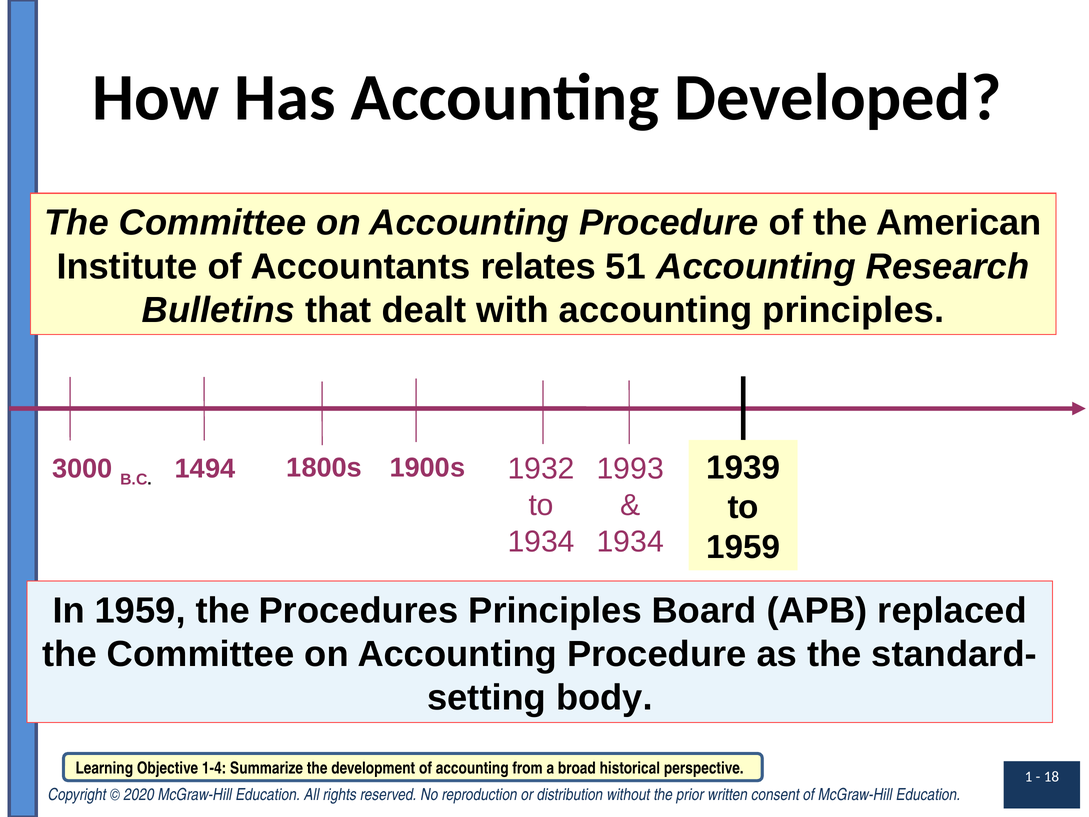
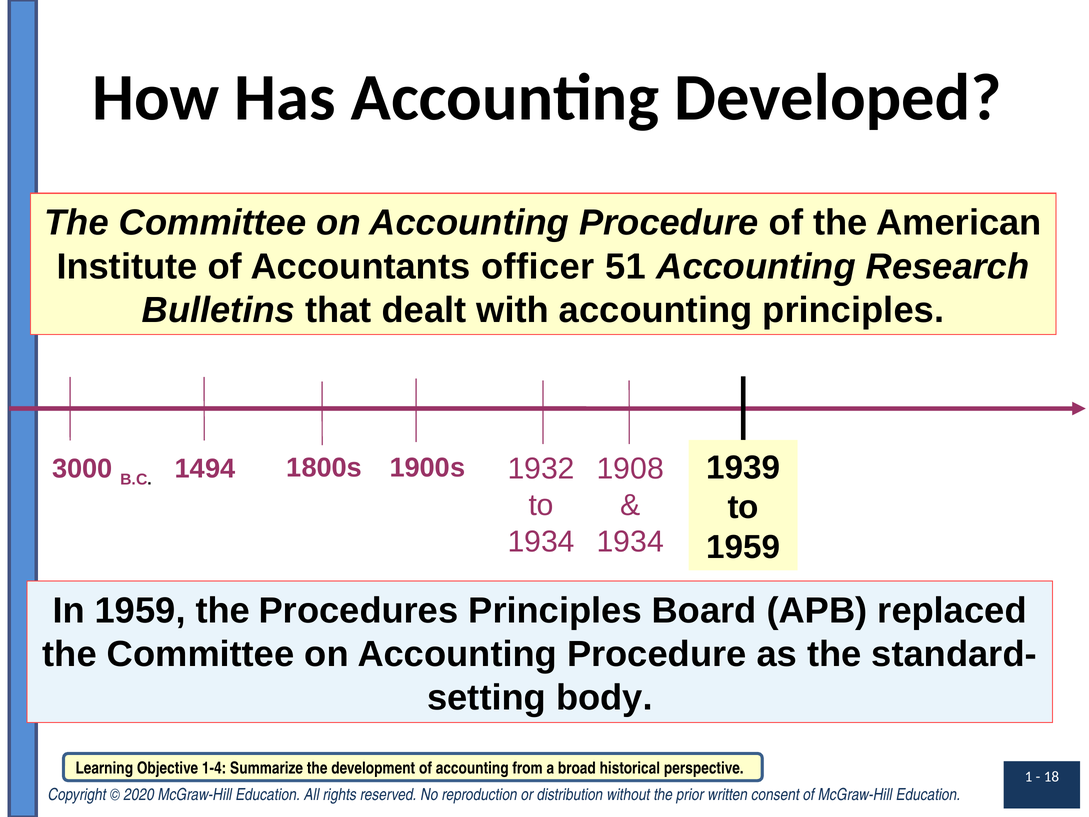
relates: relates -> officer
1993: 1993 -> 1908
